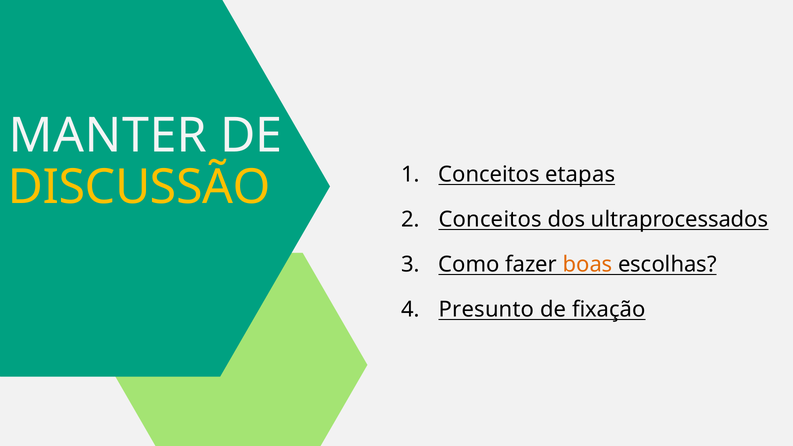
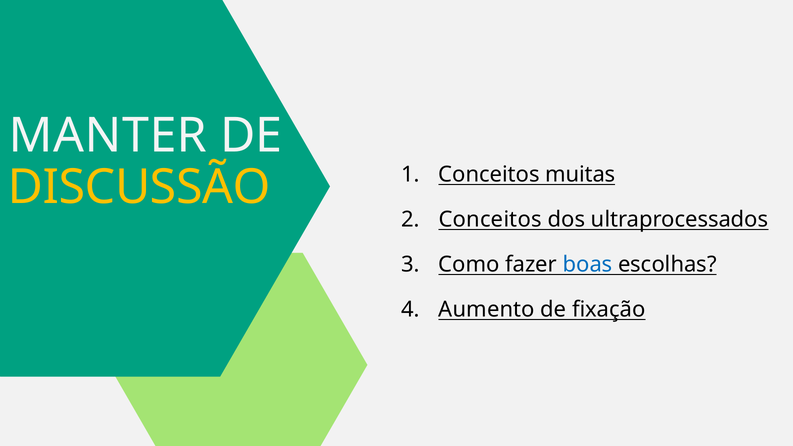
etapas: etapas -> muitas
boas colour: orange -> blue
Presunto: Presunto -> Aumento
